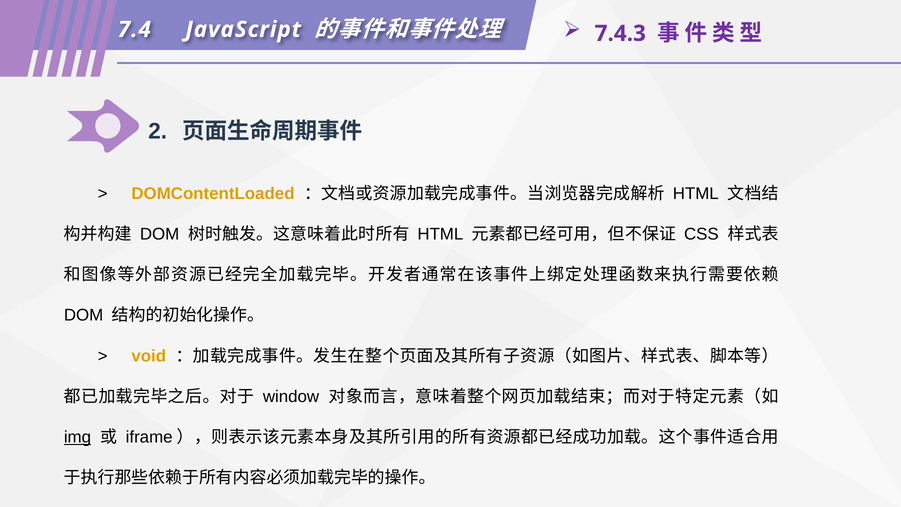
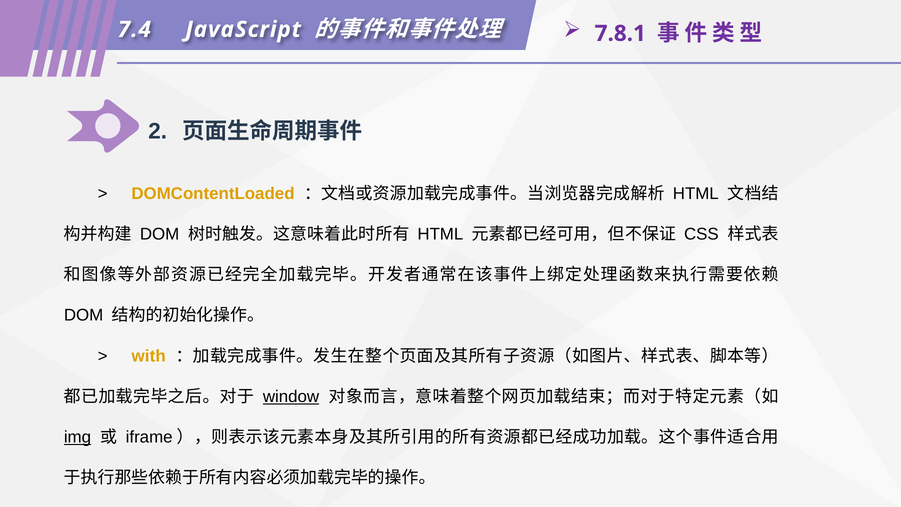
7.4.3: 7.4.3 -> 7.8.1
void: void -> with
window underline: none -> present
